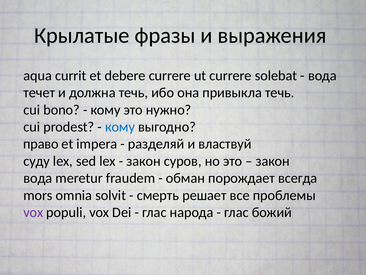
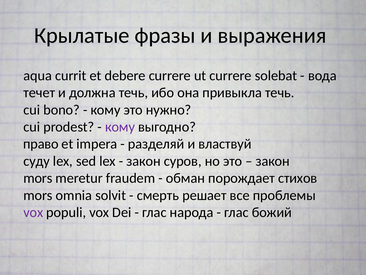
кому at (120, 127) colour: blue -> purple
вода at (38, 178): вода -> mors
всегда: всегда -> стихов
